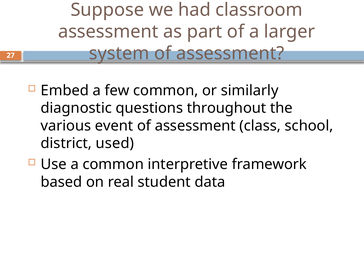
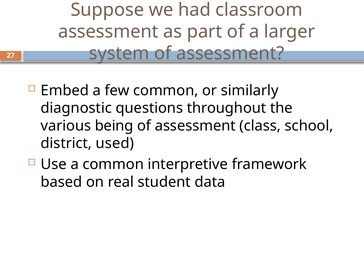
event: event -> being
